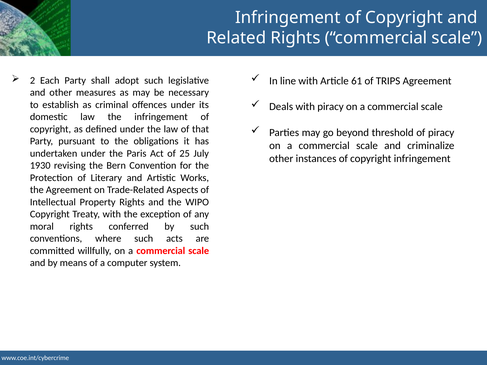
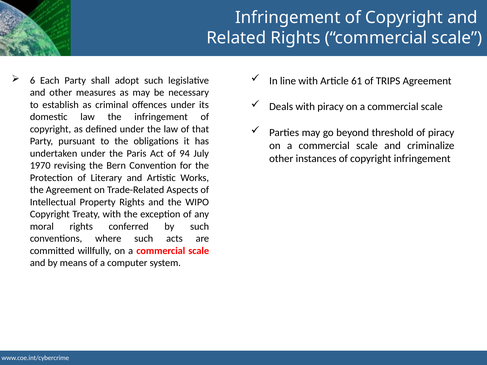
2: 2 -> 6
25: 25 -> 94
1930: 1930 -> 1970
